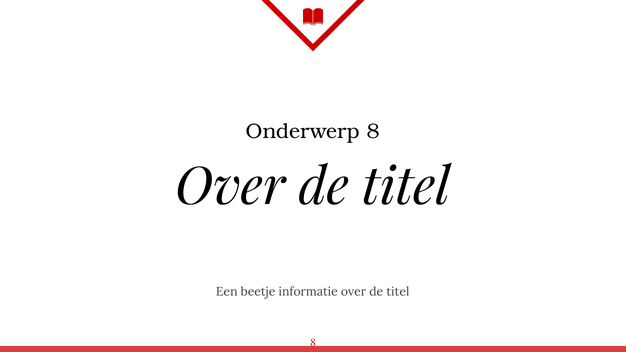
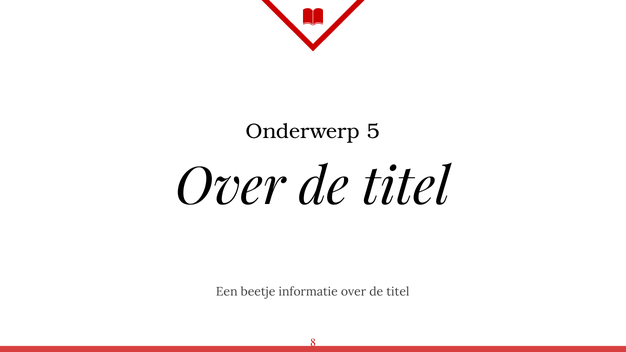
Onderwerp 8: 8 -> 5
